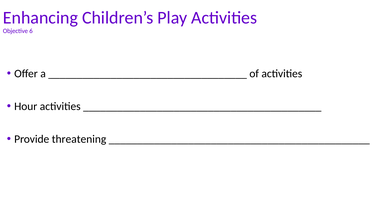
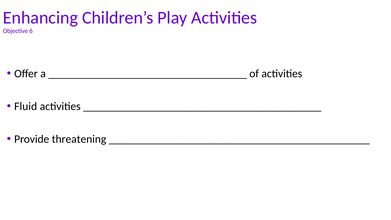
Hour: Hour -> Fluid
